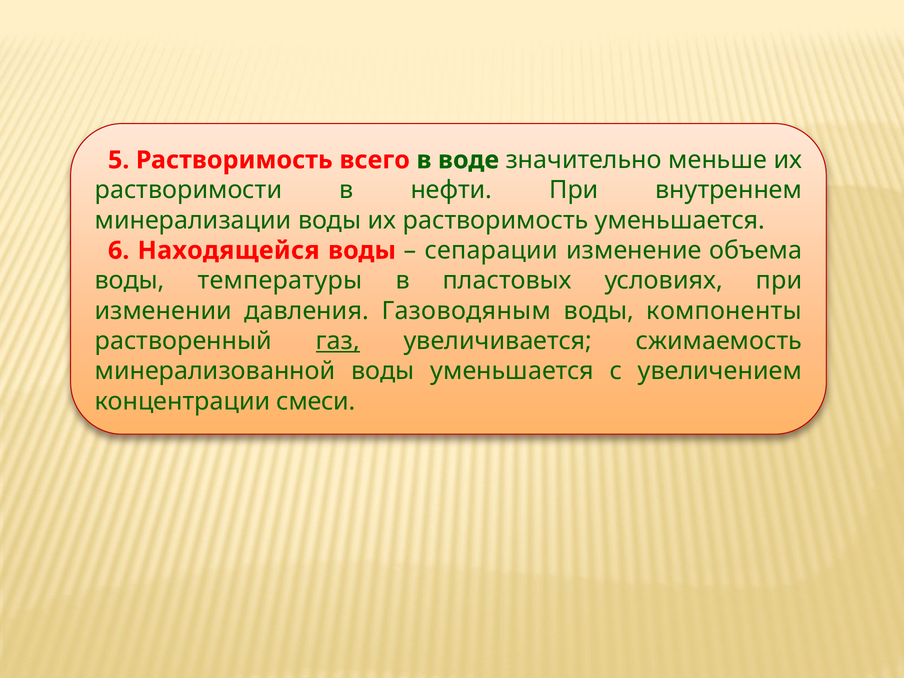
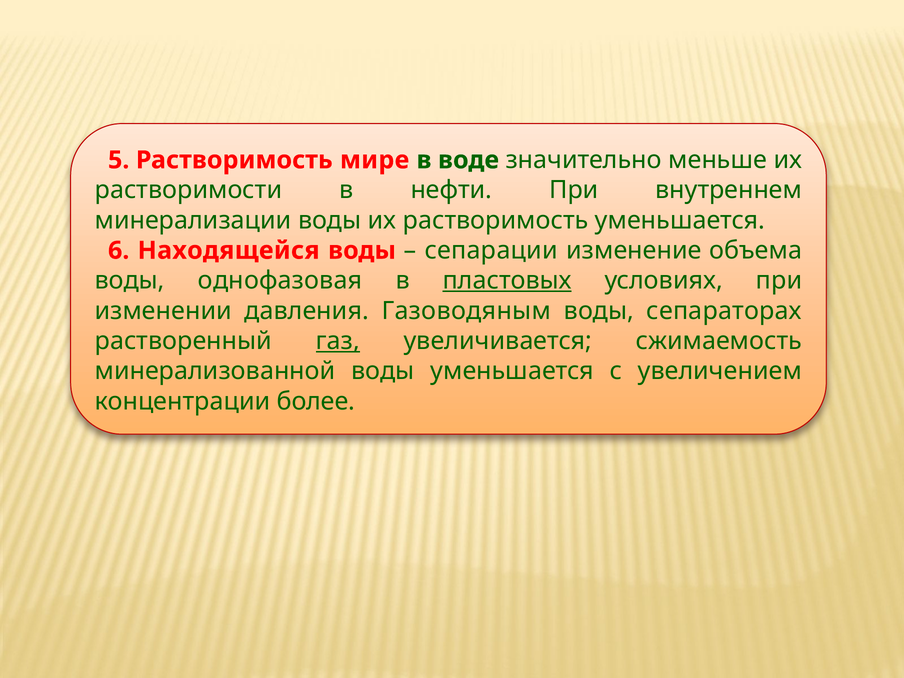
всего: всего -> мире
температуры: температуры -> однофазовая
пластовых underline: none -> present
компоненты: компоненты -> сепараторах
смеси: смеси -> более
